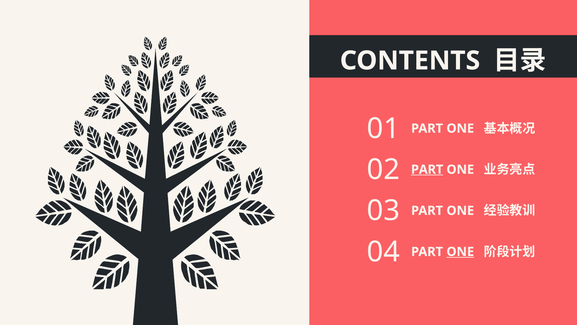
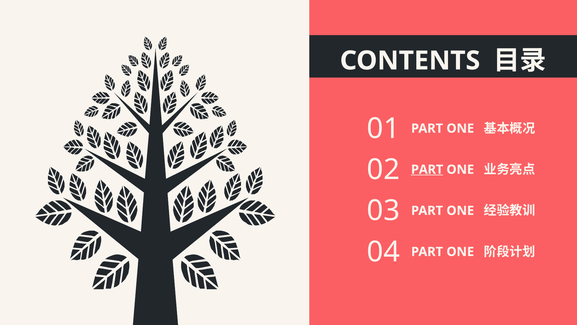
ONE at (460, 251) underline: present -> none
